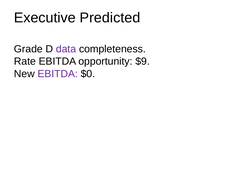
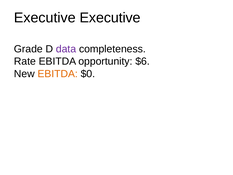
Executive Predicted: Predicted -> Executive
$9: $9 -> $6
EBITDA at (58, 74) colour: purple -> orange
